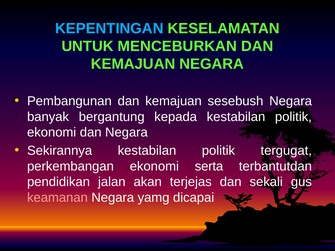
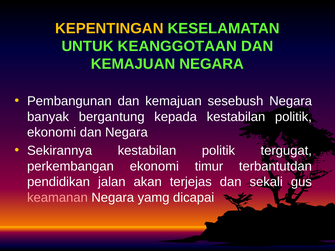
KEPENTINGAN colour: light blue -> yellow
MENCEBURKAN: MENCEBURKAN -> KEANGGOTAAN
serta: serta -> timur
